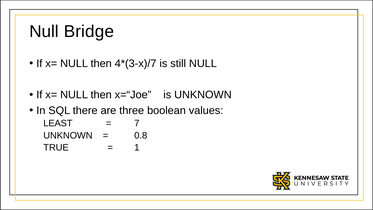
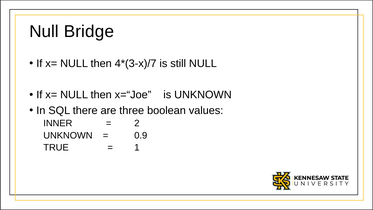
LEAST: LEAST -> INNER
7: 7 -> 2
0.8: 0.8 -> 0.9
